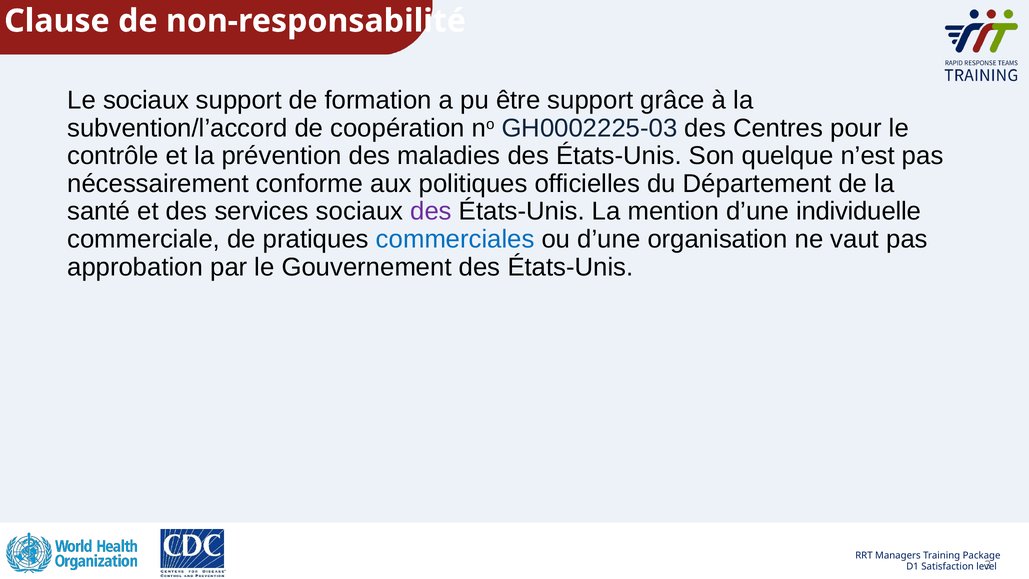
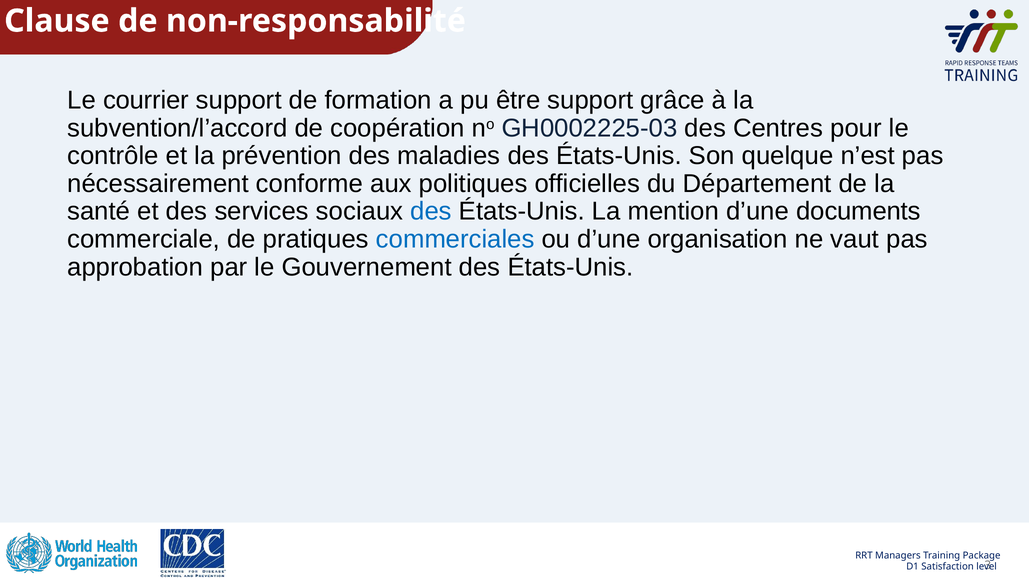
Le sociaux: sociaux -> courrier
des at (431, 211) colour: purple -> blue
individuelle: individuelle -> documents
